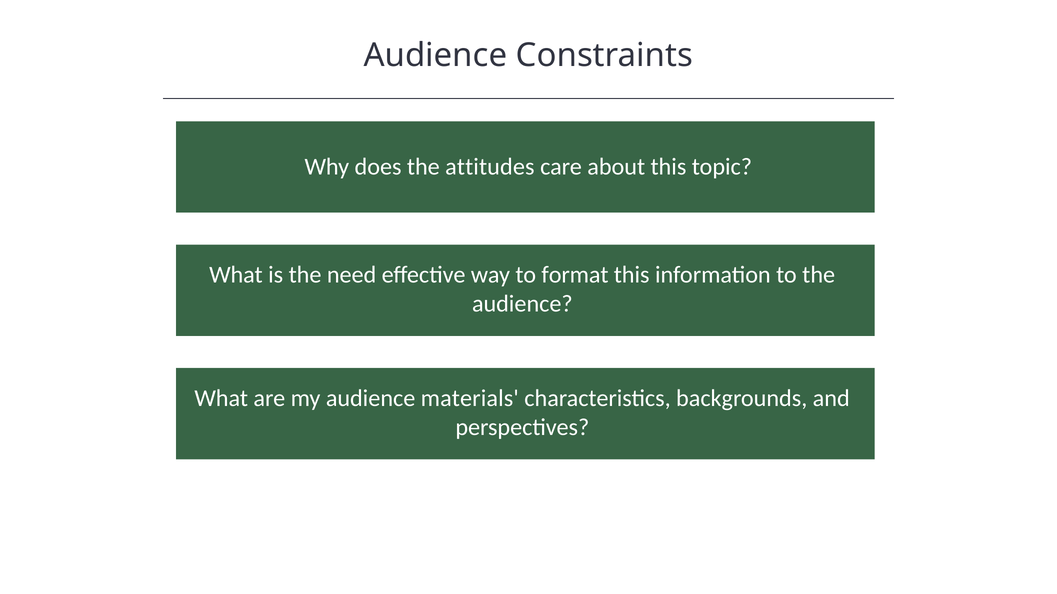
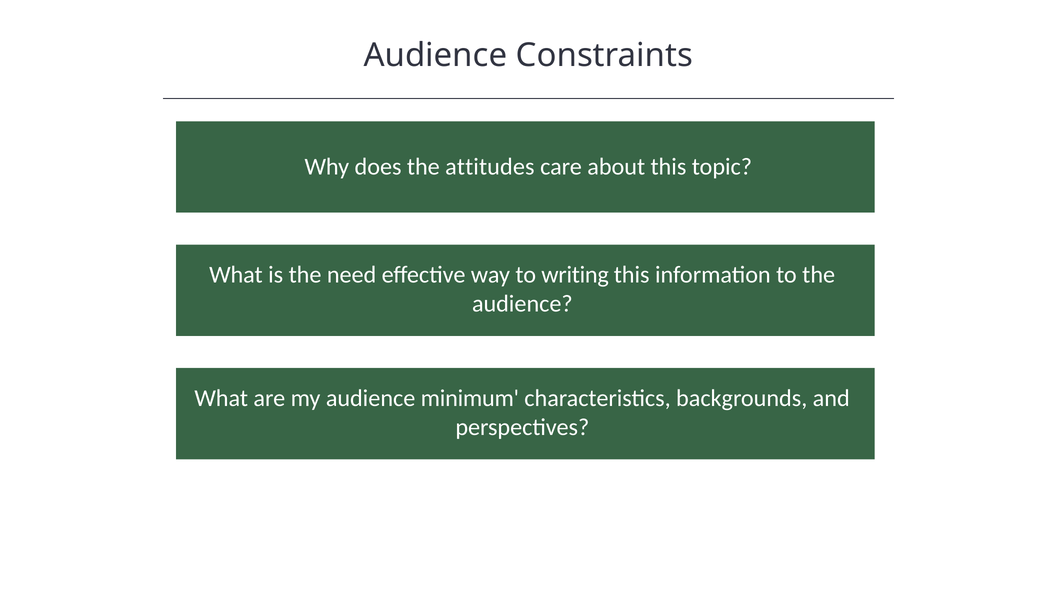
format: format -> writing
materials: materials -> minimum
